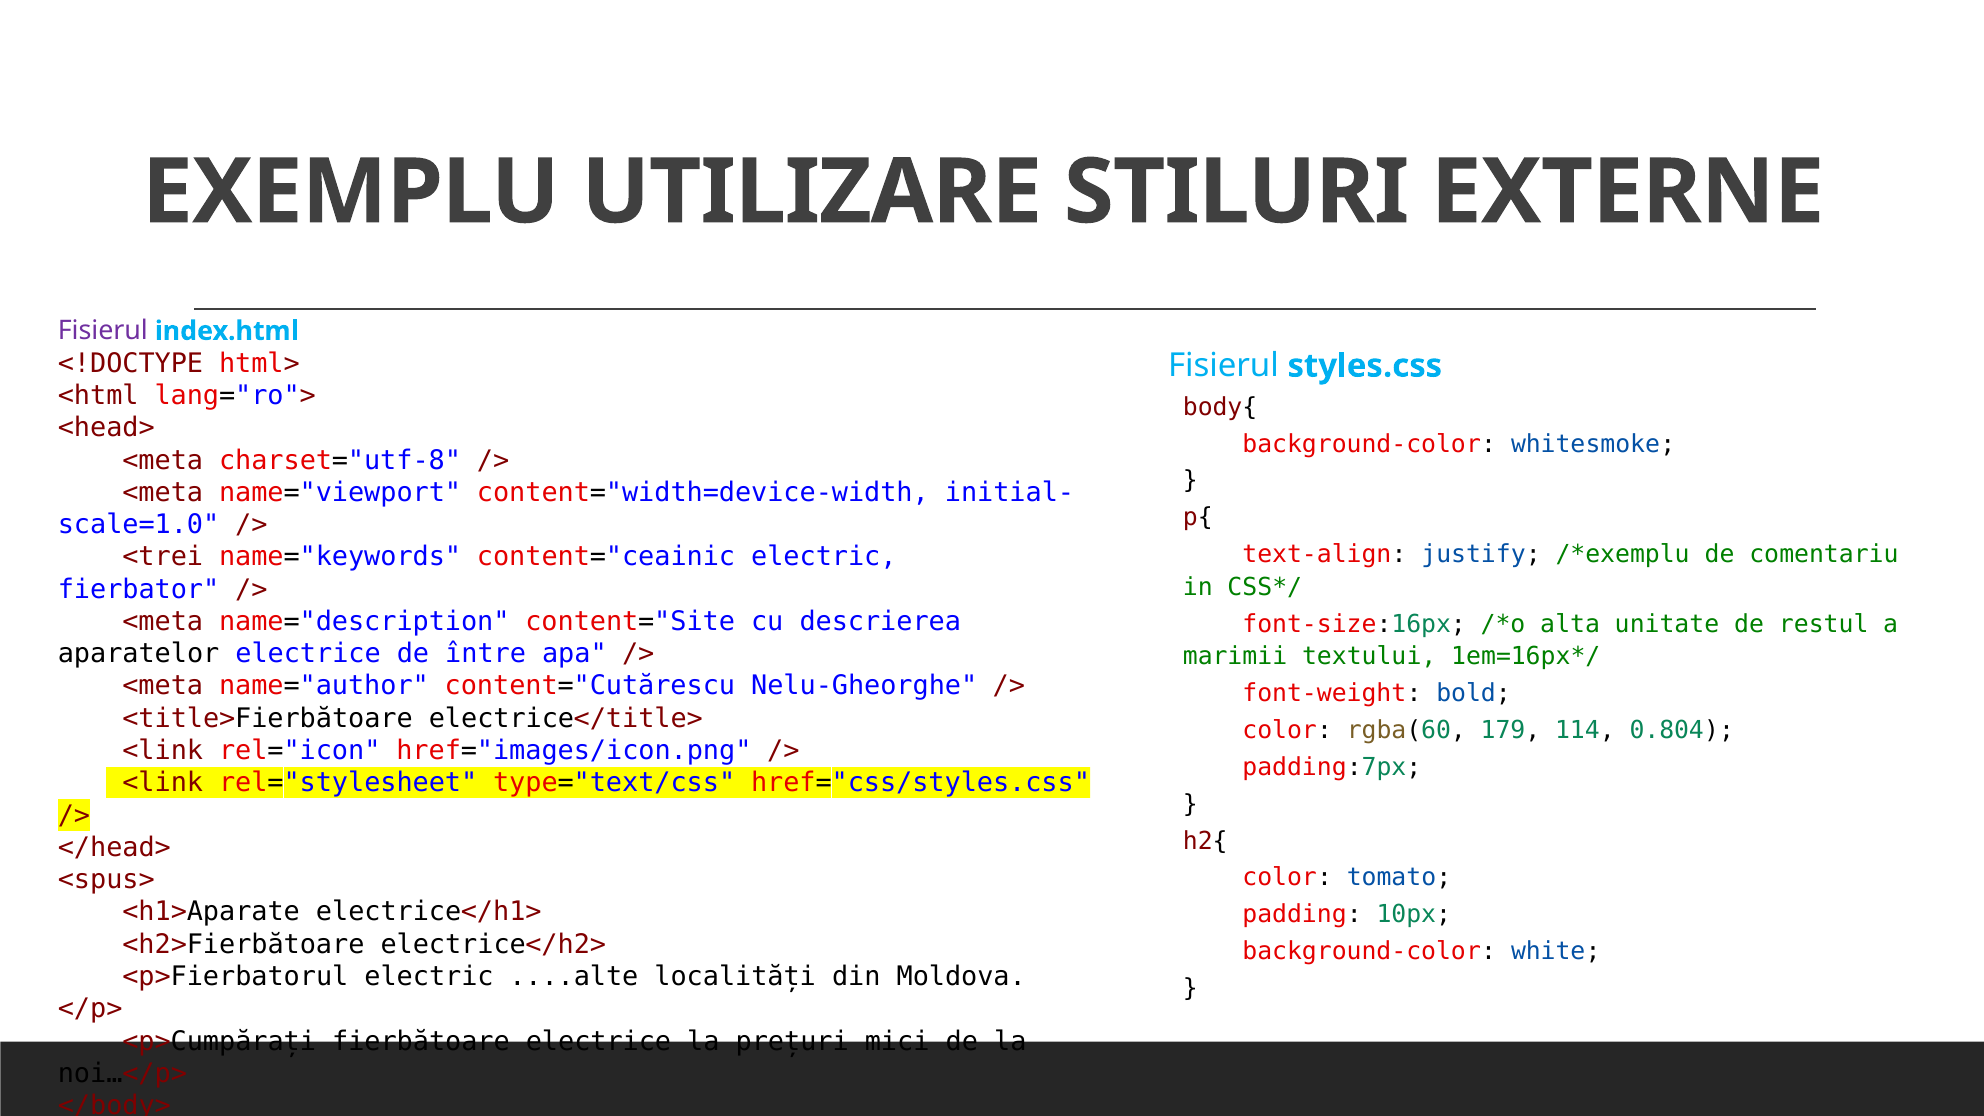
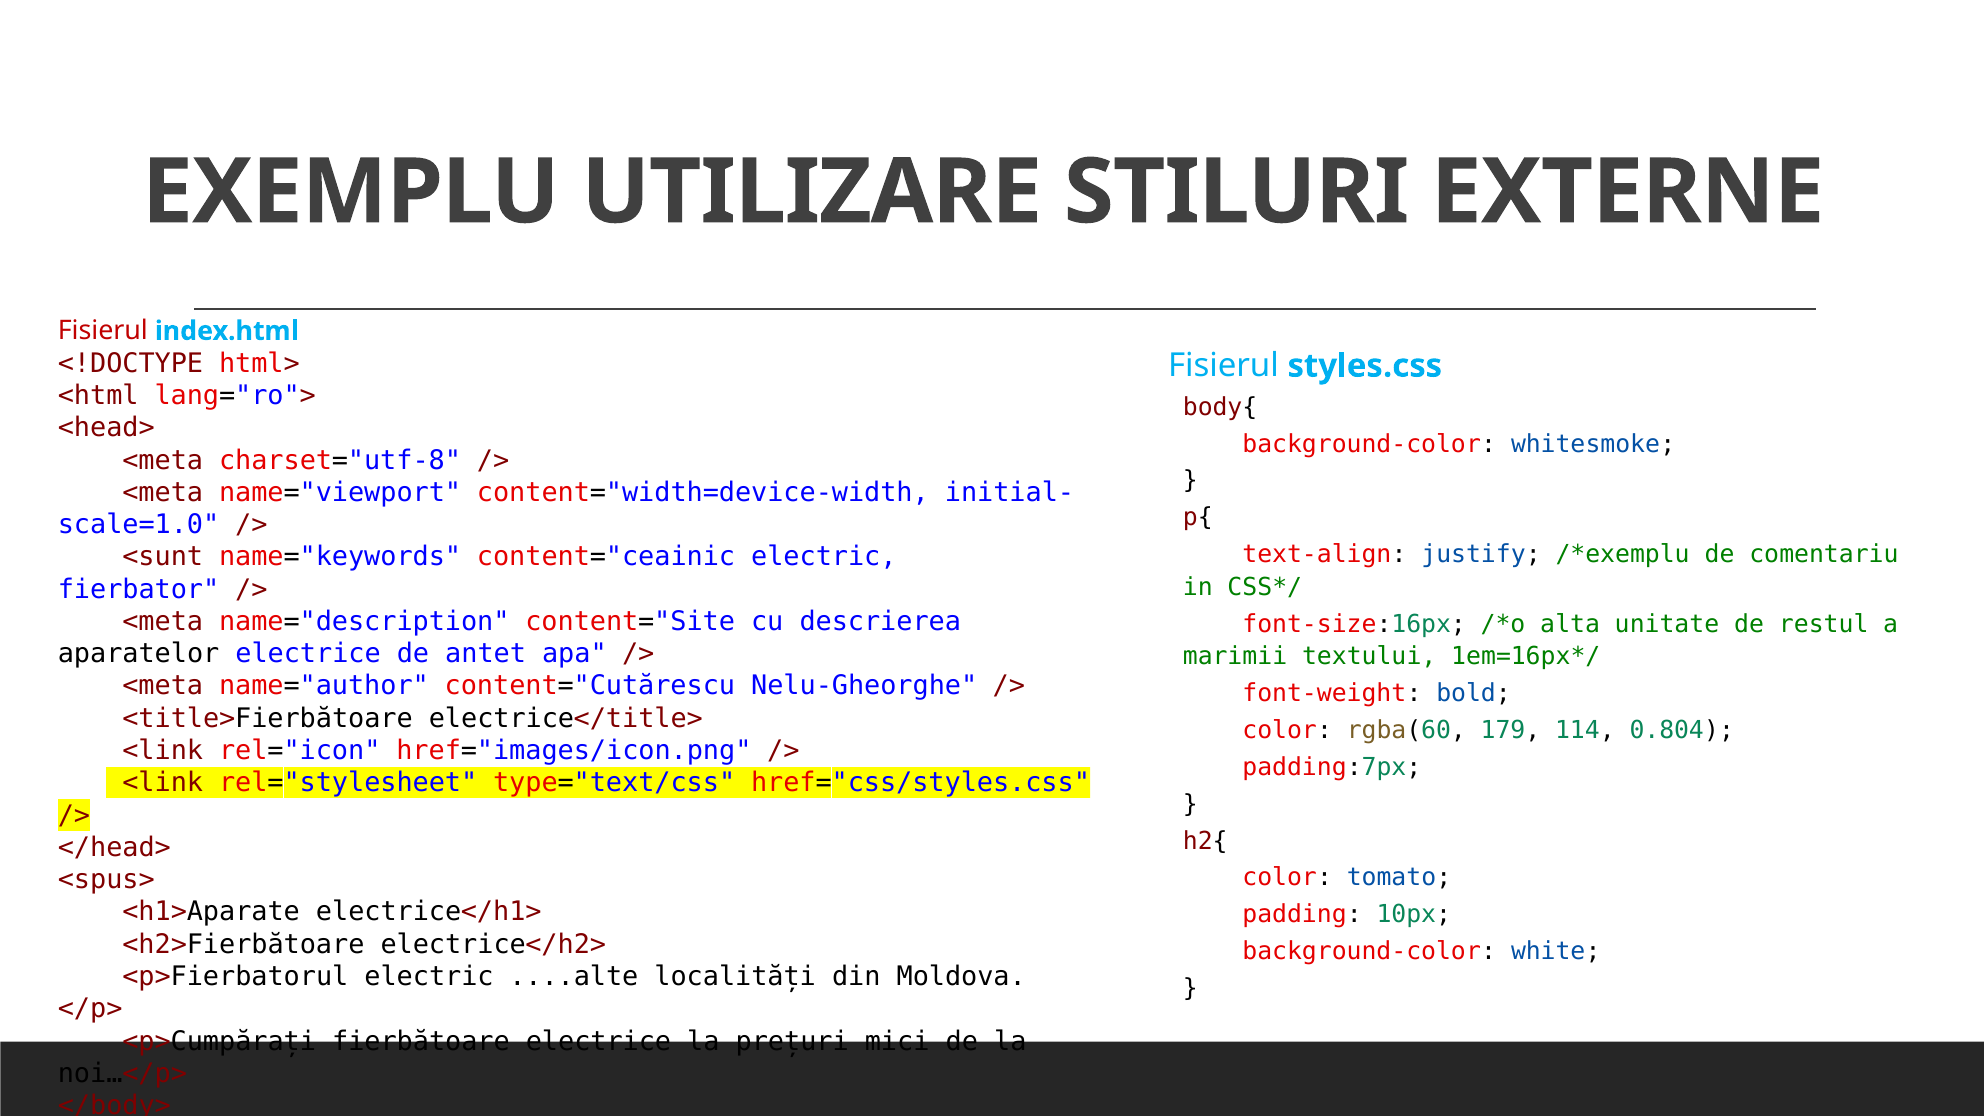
Fisierul at (103, 331) colour: purple -> red
<trei: <trei -> <sunt
între: între -> antet
